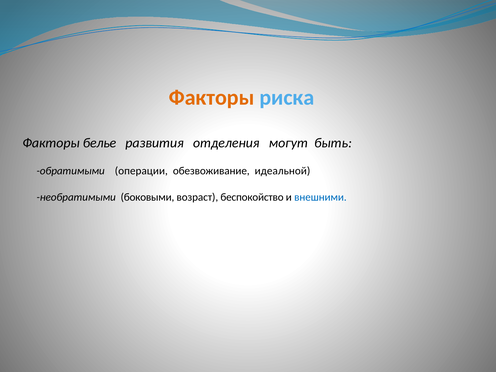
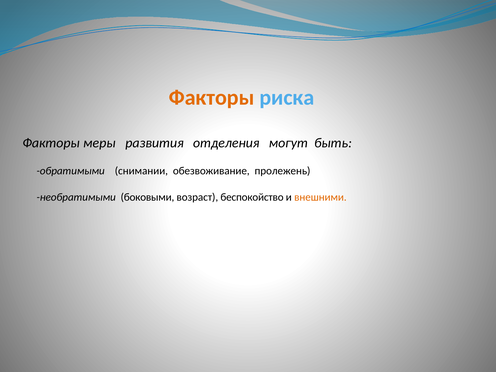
белье: белье -> меры
операции: операции -> снимании
идеальной: идеальной -> пролежень
внешними colour: blue -> orange
